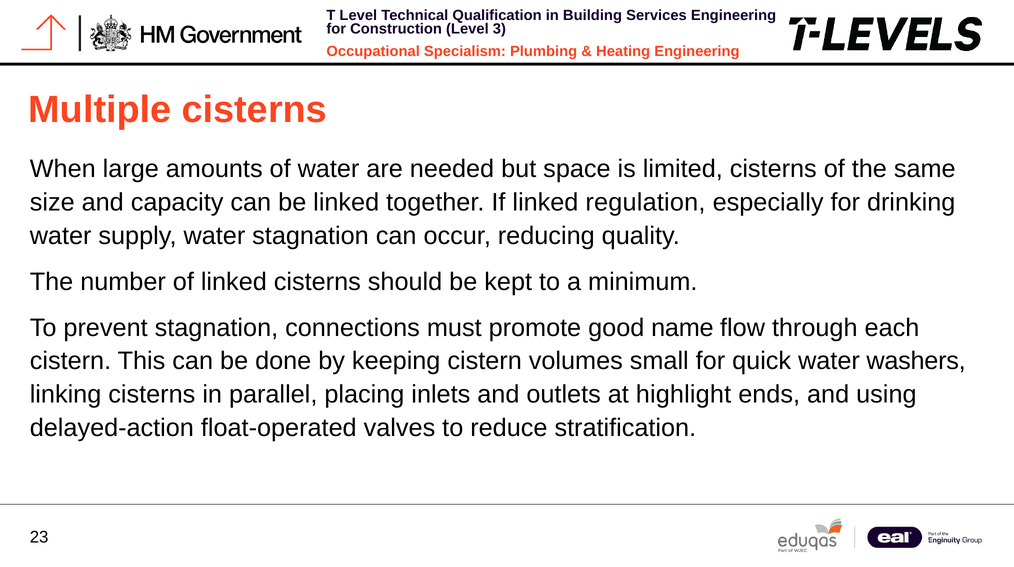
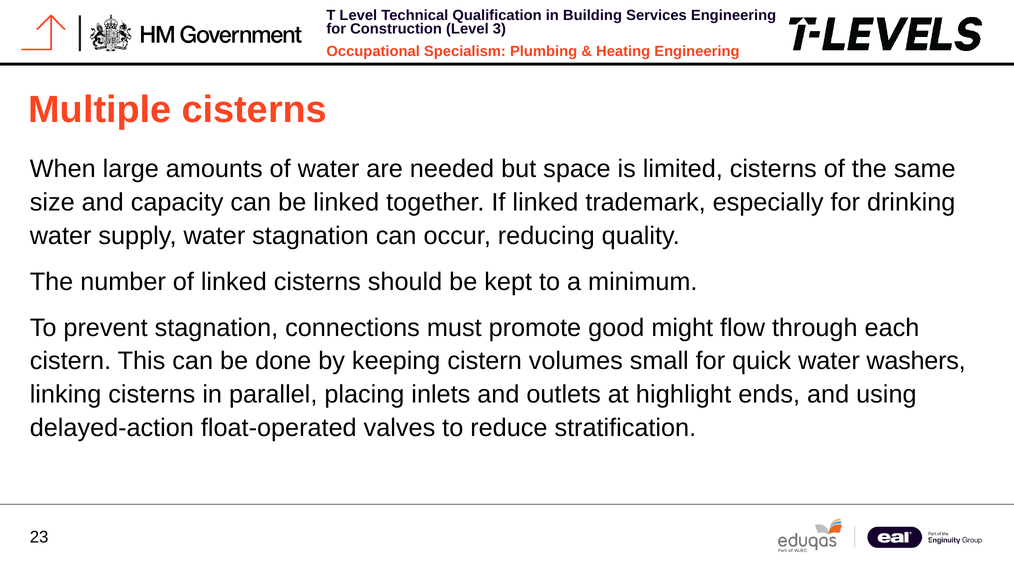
regulation: regulation -> trademark
name: name -> might
